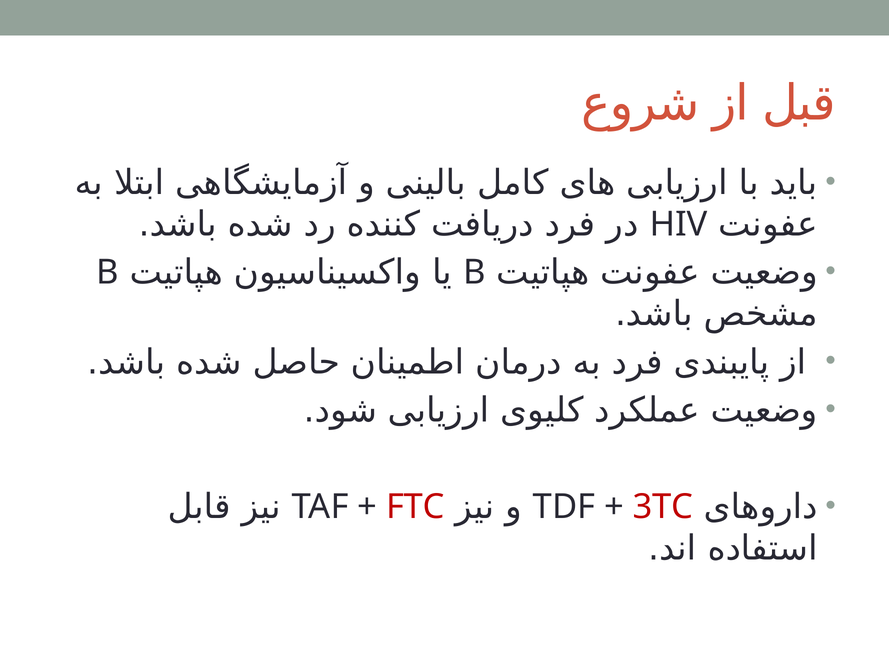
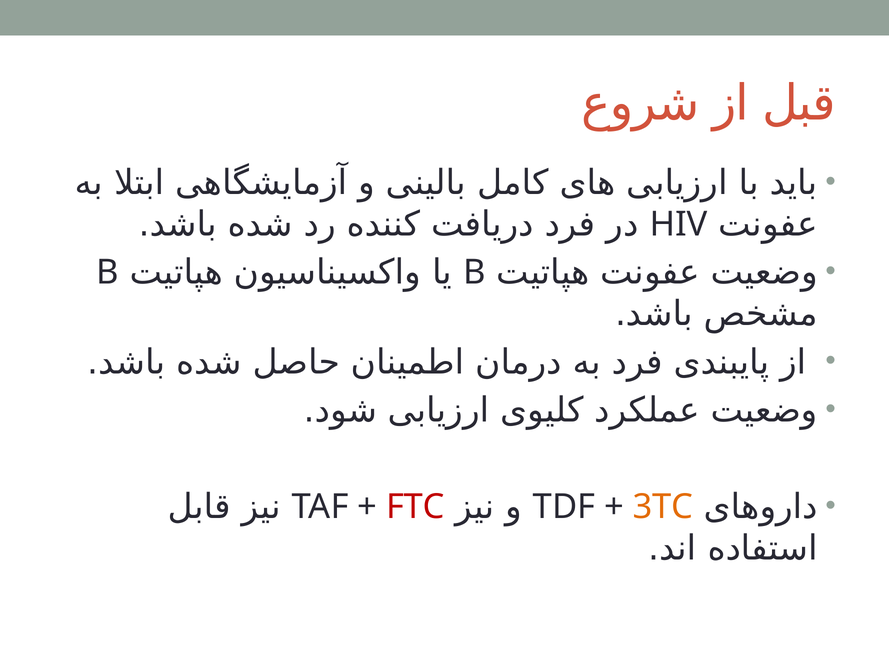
3TC colour: red -> orange
